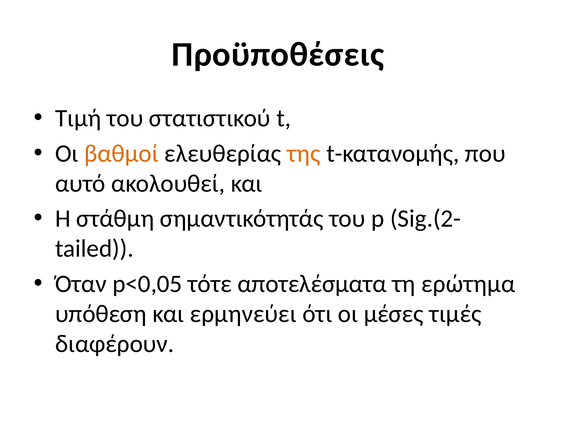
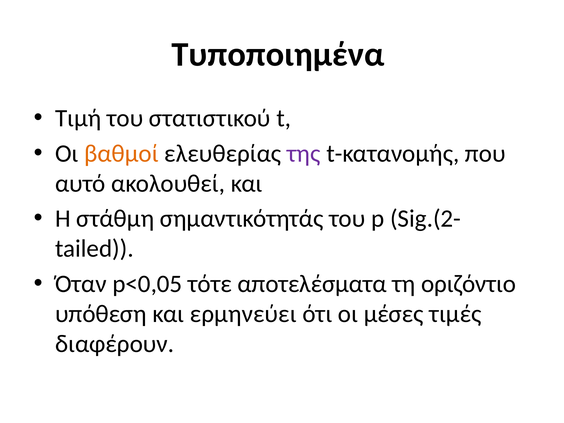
Προϋποθέσεις: Προϋποθέσεις -> Τυποποιημένα
της colour: orange -> purple
ερώτημα: ερώτημα -> οριζόντιο
